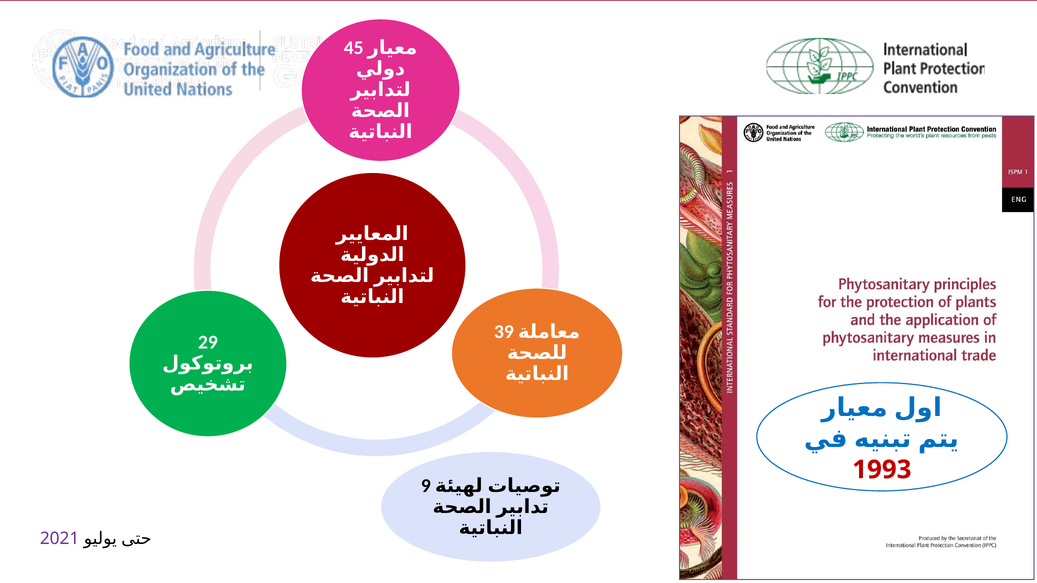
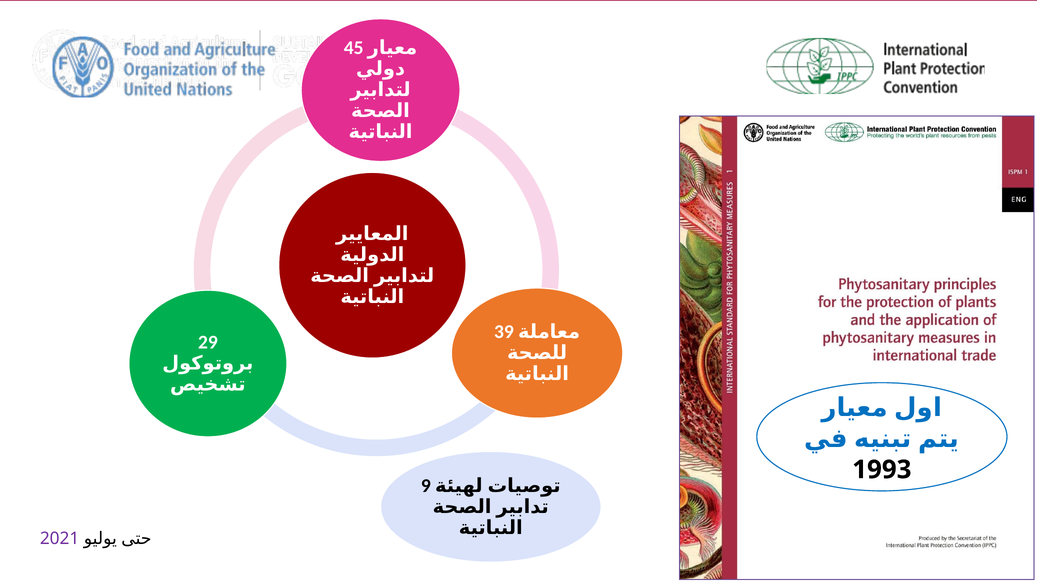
1993 colour: red -> black
